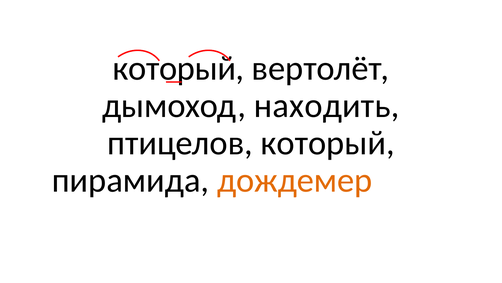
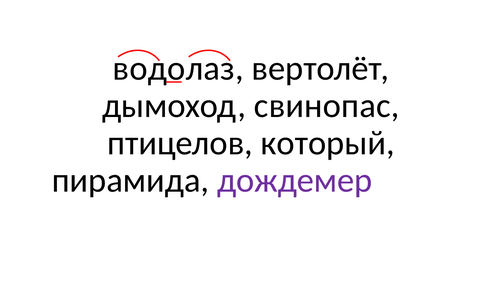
который at (178, 68): который -> водолаз
находить: находить -> свинопас
дождемер colour: orange -> purple
